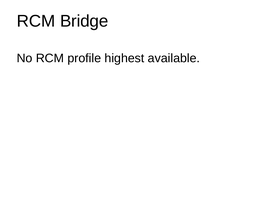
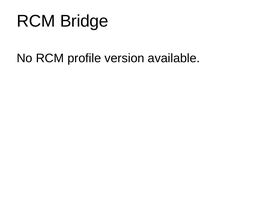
highest: highest -> version
